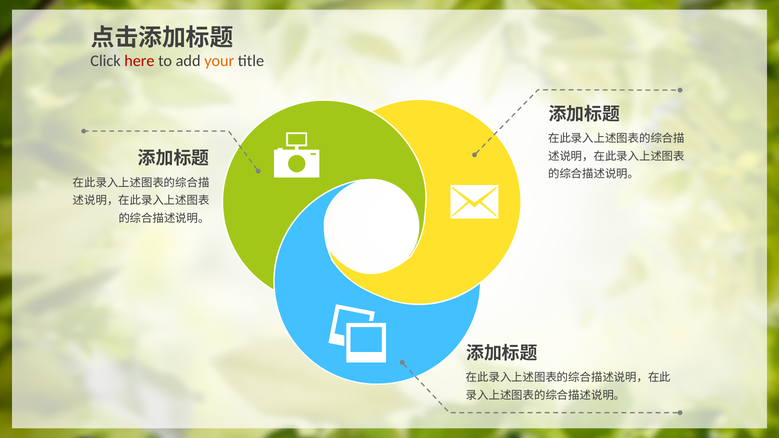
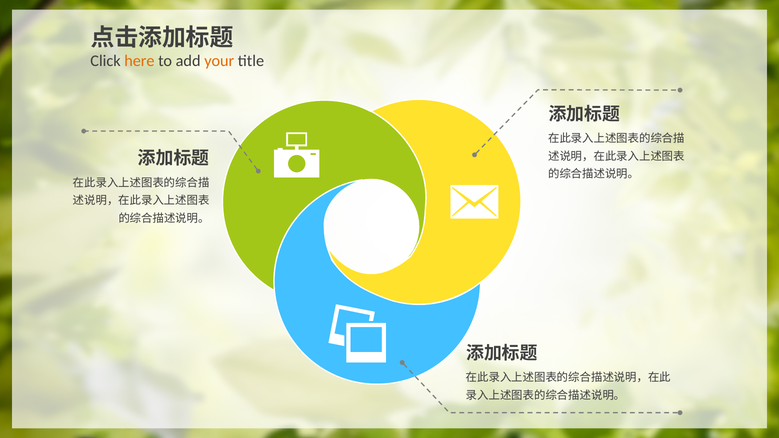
here colour: red -> orange
